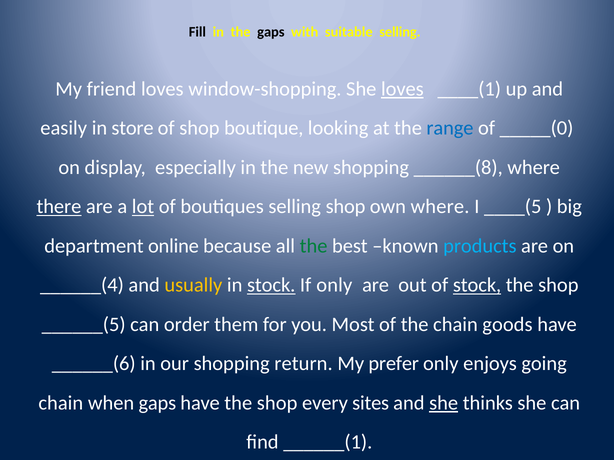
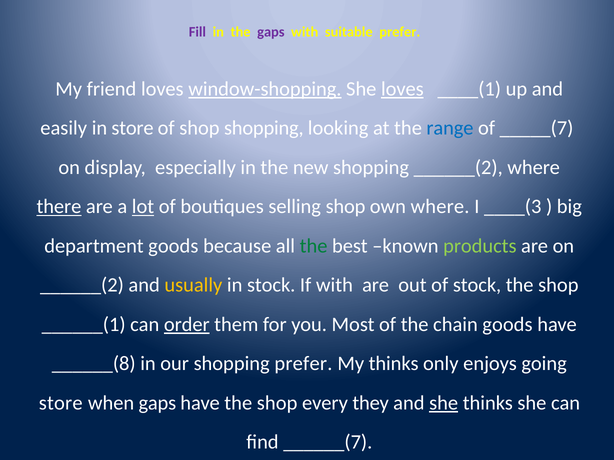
Fill colour: black -> purple
gaps at (271, 32) colour: black -> purple
suitable selling: selling -> prefer
window-shopping underline: none -> present
shop boutique: boutique -> shopping
_____(0: _____(0 -> _____(7
shopping ______(8: ______(8 -> ______(2
____(5: ____(5 -> ____(3
department online: online -> goods
products colour: light blue -> light green
______(4 at (82, 285): ______(4 -> ______(2
stock at (271, 285) underline: present -> none
If only: only -> with
stock at (477, 285) underline: present -> none
______(5: ______(5 -> ______(1
order underline: none -> present
______(6: ______(6 -> ______(8
shopping return: return -> prefer
My prefer: prefer -> thinks
chain at (61, 403): chain -> store
sites: sites -> they
______(1: ______(1 -> ______(7
